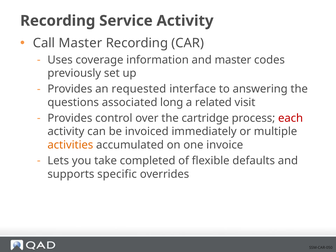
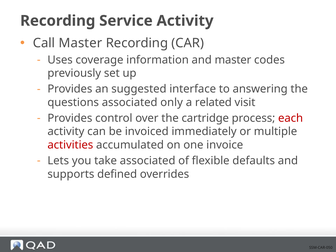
requested: requested -> suggested
long: long -> only
activities colour: orange -> red
take completed: completed -> associated
specific: specific -> defined
